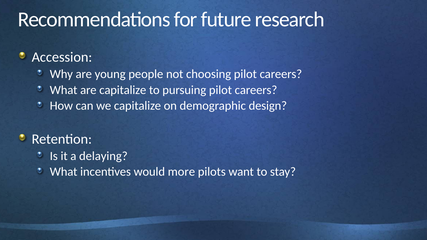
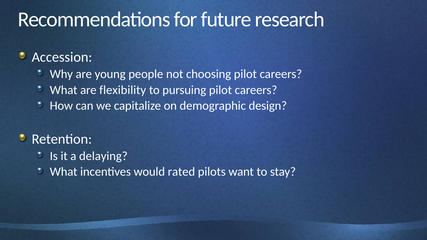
are capitalize: capitalize -> flexibility
more: more -> rated
